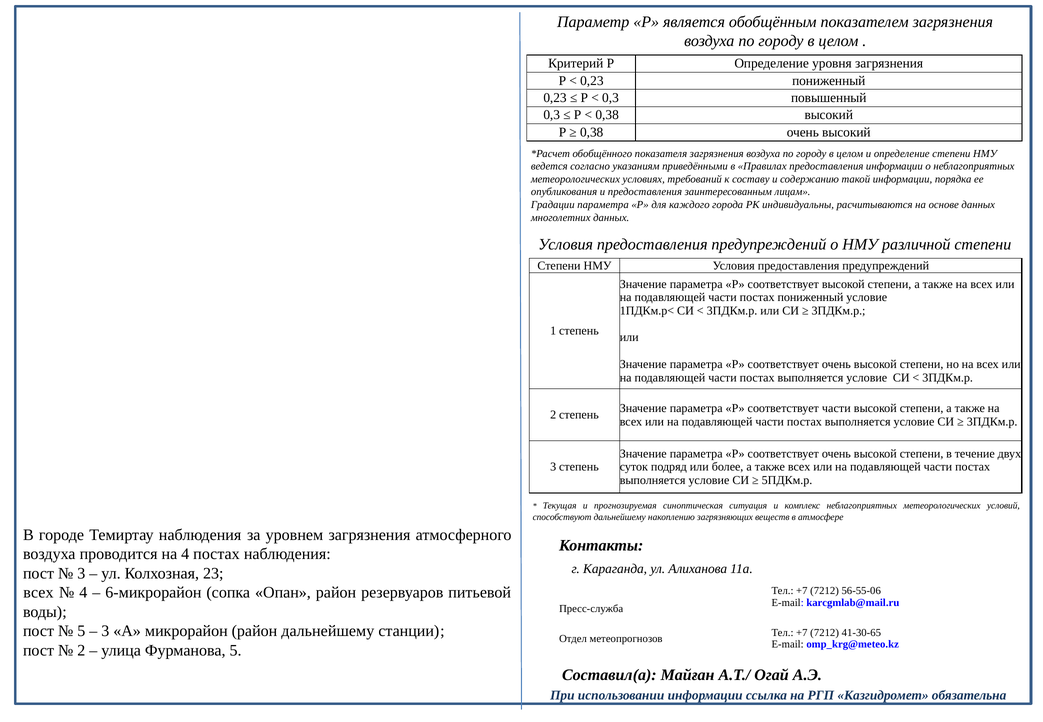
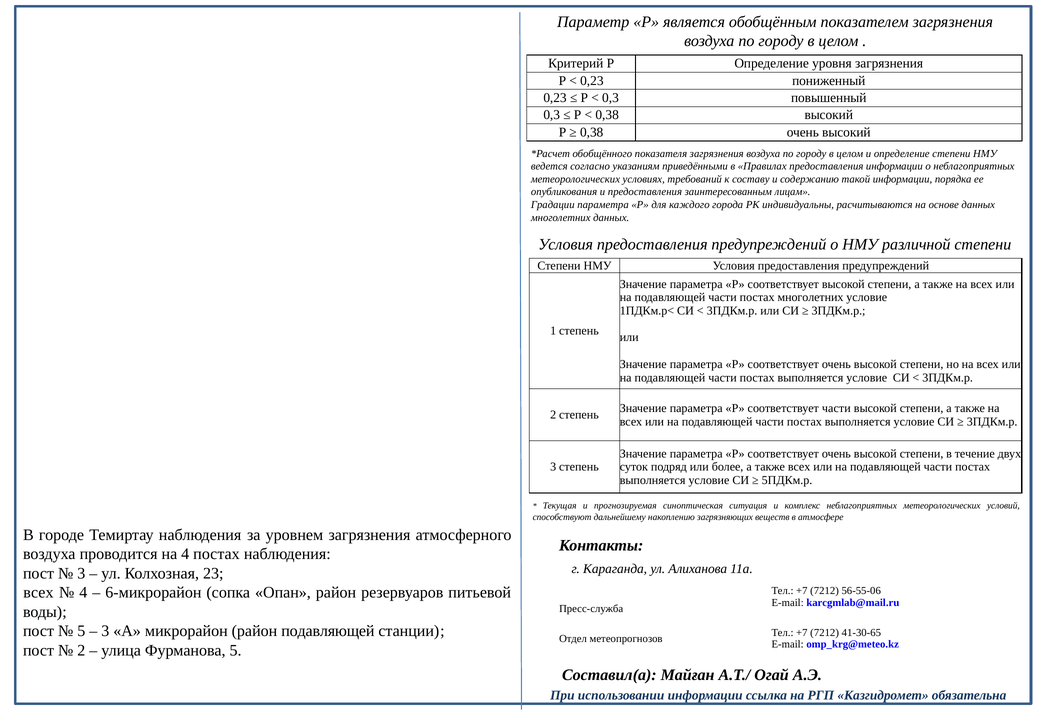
постах пониженный: пониженный -> многолетних
район дальнейшему: дальнейшему -> подавляющей
